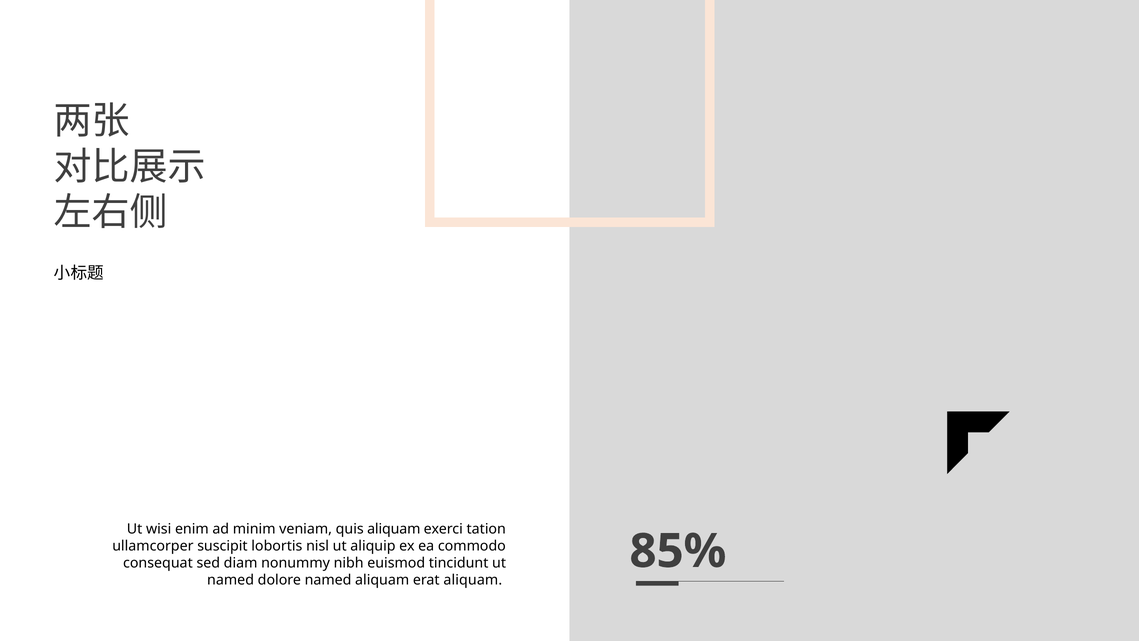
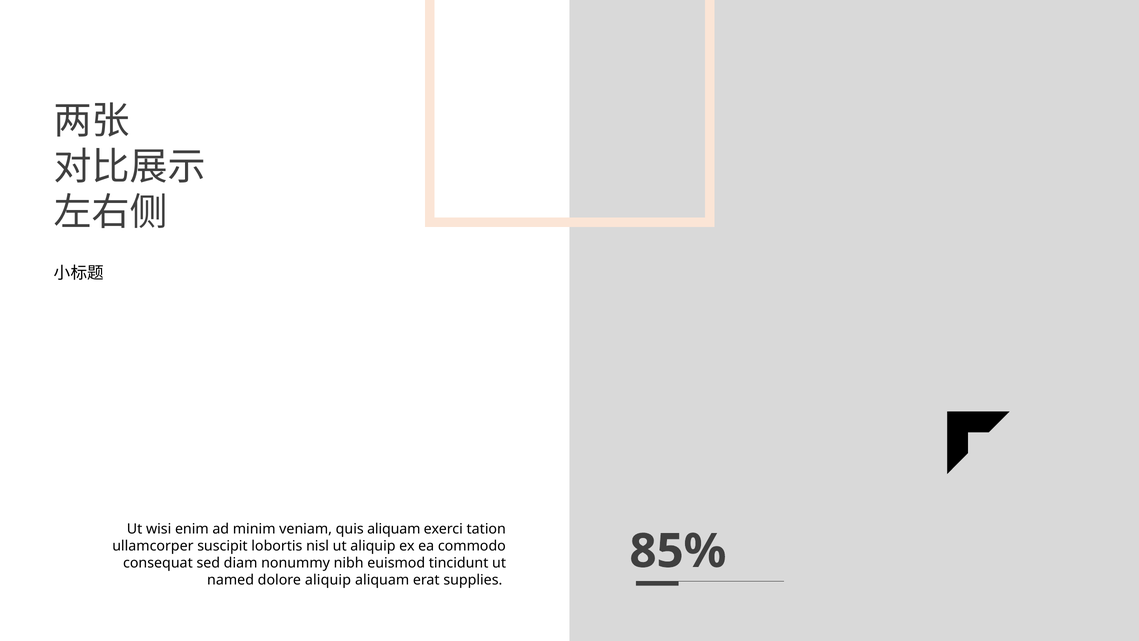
dolore named: named -> aliquip
erat aliquam: aliquam -> supplies
